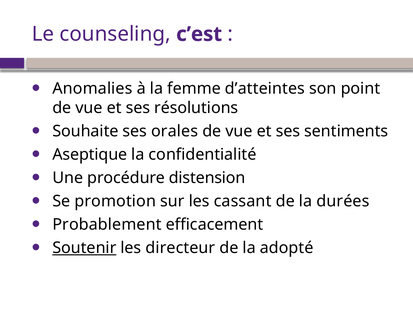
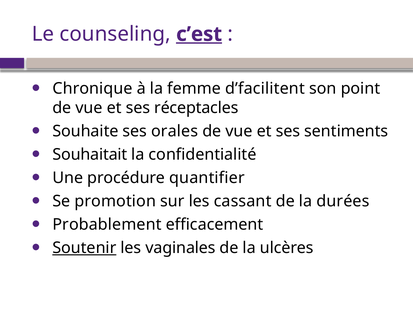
c’est underline: none -> present
Anomalies: Anomalies -> Chronique
d’atteintes: d’atteintes -> d’facilitent
résolutions: résolutions -> réceptacles
Aseptique: Aseptique -> Souhaitait
distension: distension -> quantifier
directeur: directeur -> vaginales
adopté: adopté -> ulcères
